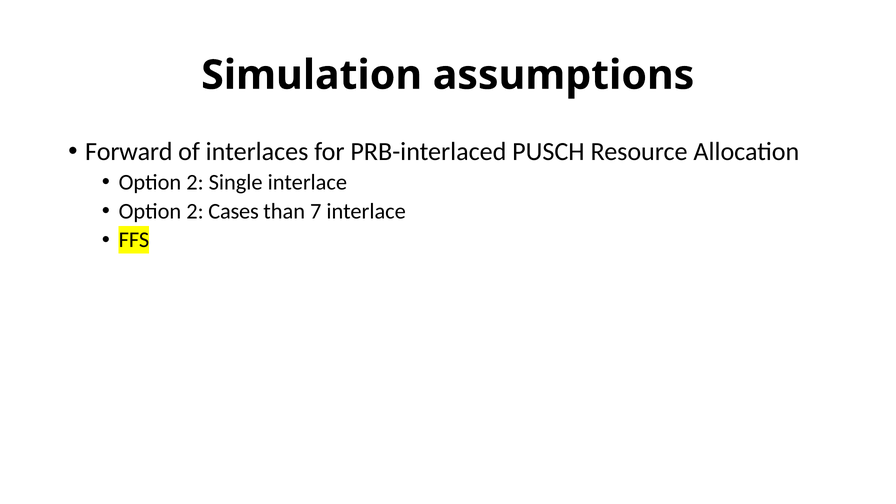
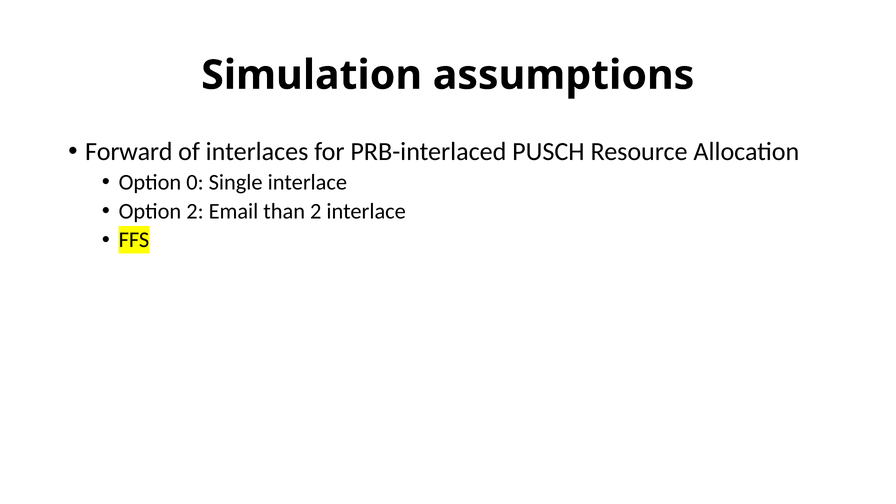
2 at (195, 182): 2 -> 0
Cases: Cases -> Email
than 7: 7 -> 2
